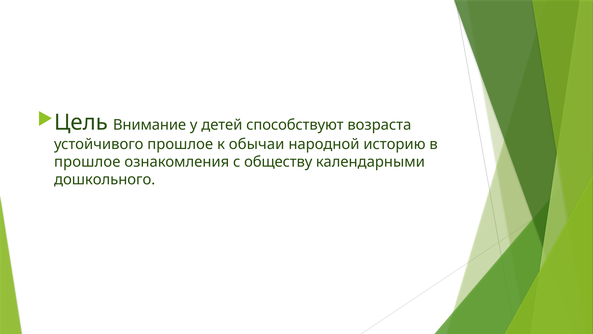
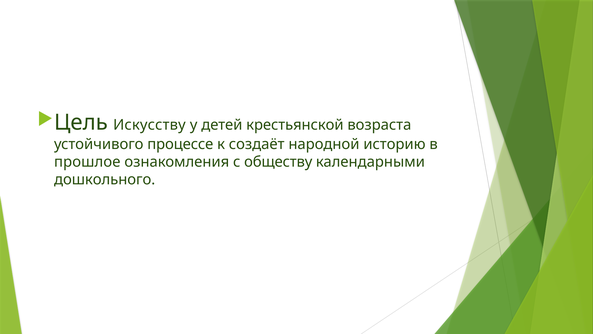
Внимание: Внимание -> Искусству
способствуют: способствуют -> крестьянской
устойчивого прошлое: прошлое -> процессе
обычаи: обычаи -> создаёт
